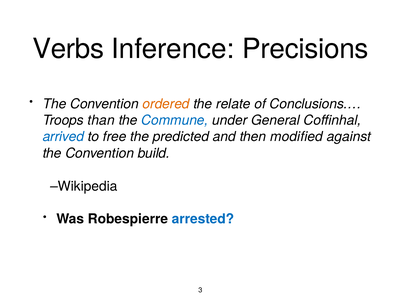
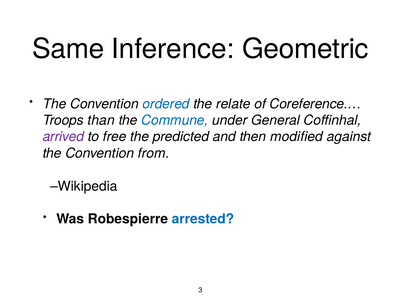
Verbs: Verbs -> Same
Precisions: Precisions -> Geometric
ordered colour: orange -> blue
Conclusions.…: Conclusions.… -> Coreference.…
arrived colour: blue -> purple
build: build -> from
